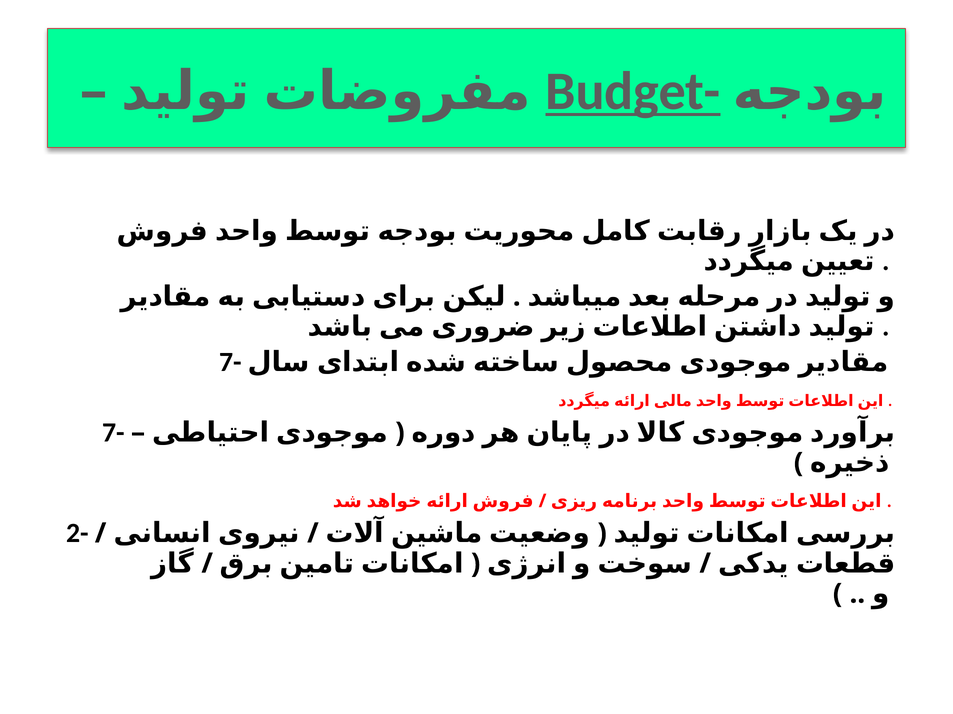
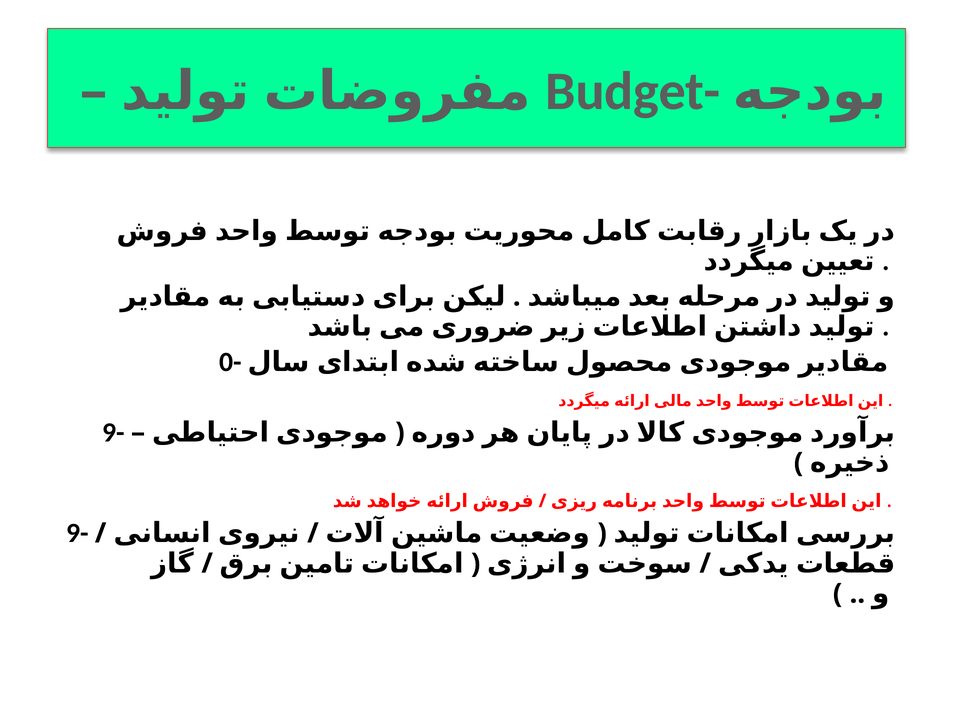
Budget- underline: present -> none
7- at (230, 362): 7- -> 0-
7- at (114, 433): 7- -> 9-
2- at (77, 534): 2- -> 9-
